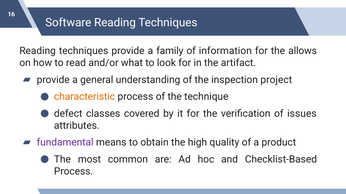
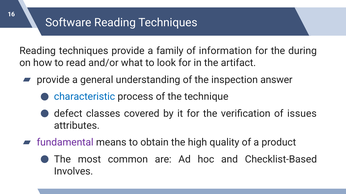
allows: allows -> during
project: project -> answer
characteristic colour: orange -> blue
Process at (74, 172): Process -> Involves
